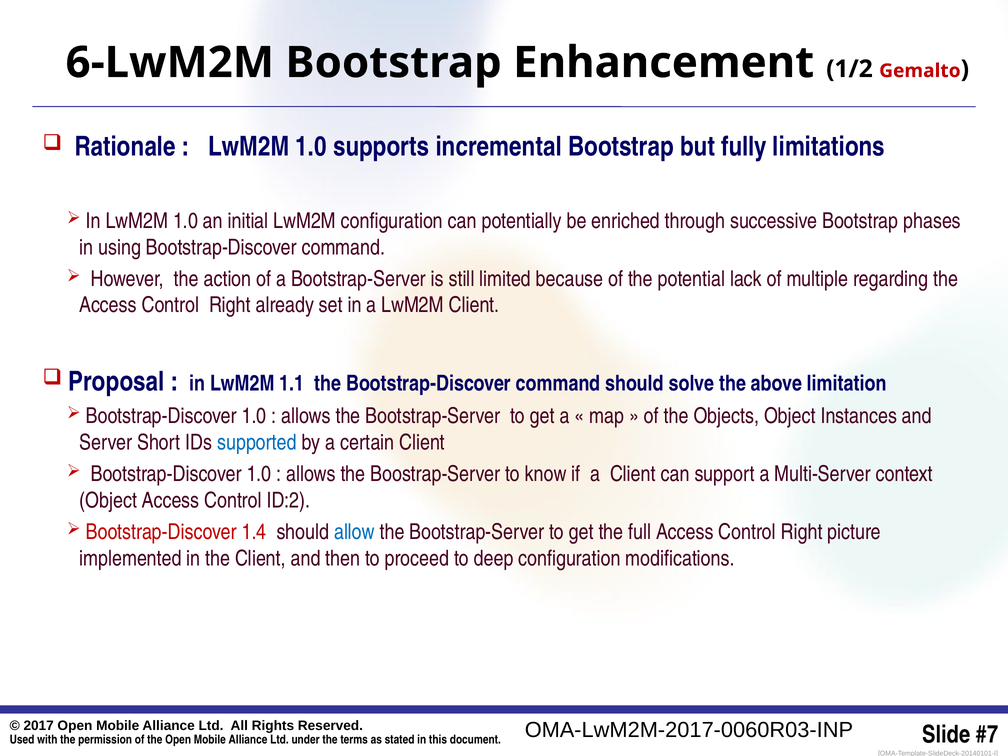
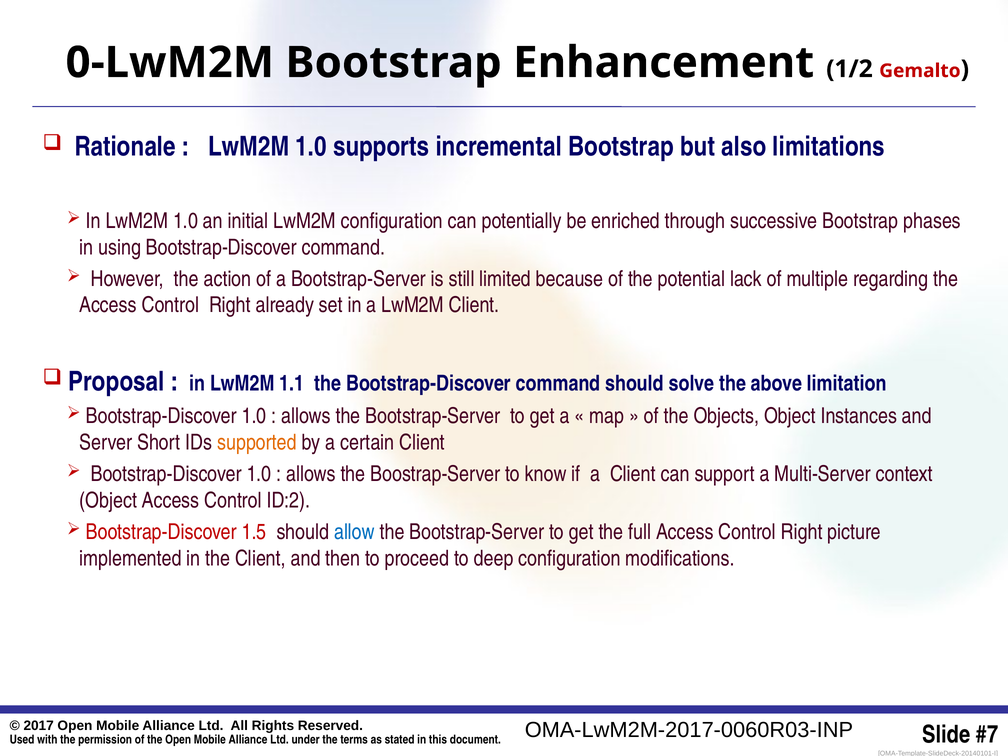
6-LwM2M: 6-LwM2M -> 0-LwM2M
fully: fully -> also
supported colour: blue -> orange
1.4: 1.4 -> 1.5
